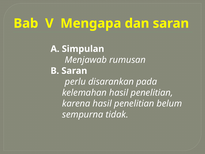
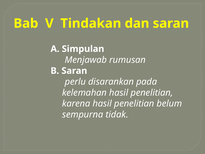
Mengapa: Mengapa -> Tindakan
